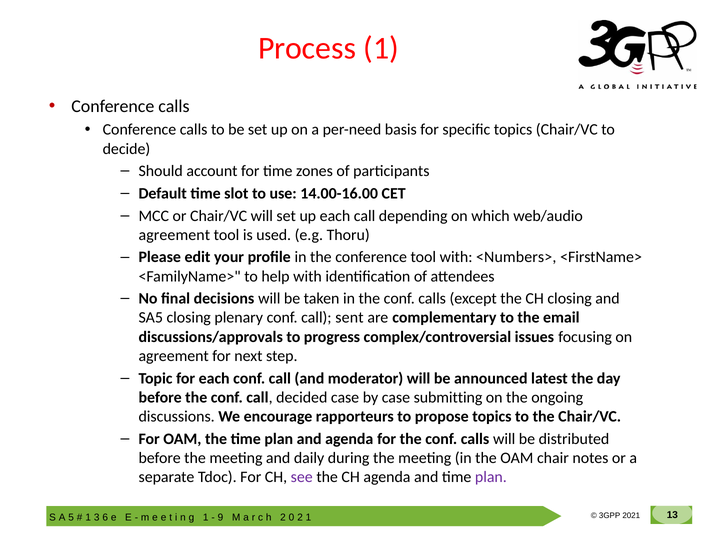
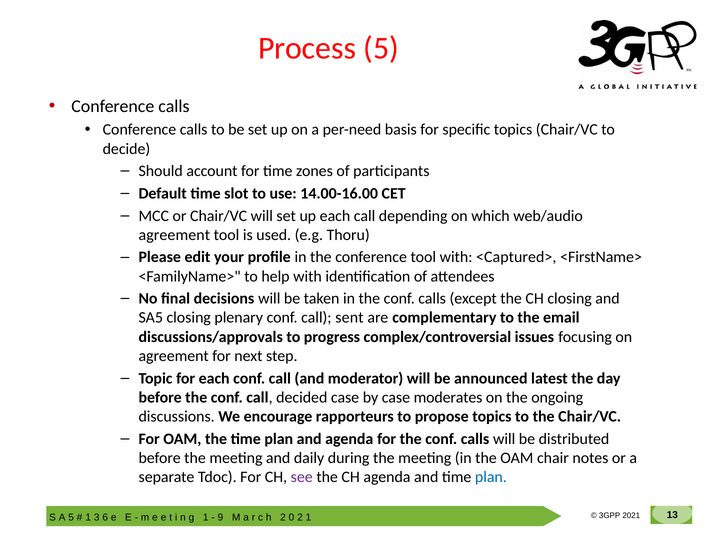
Process 1: 1 -> 5
<Numbers>: <Numbers> -> <Captured>
submitting: submitting -> moderates
plan at (491, 477) colour: purple -> blue
